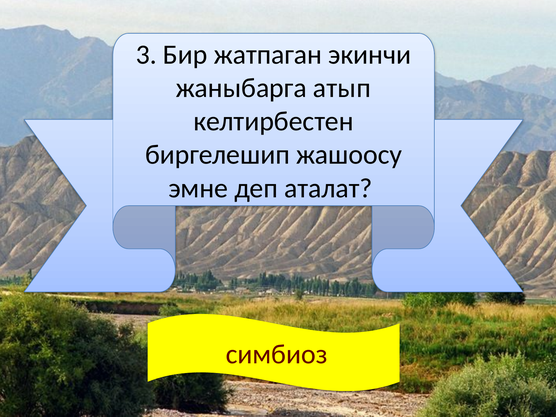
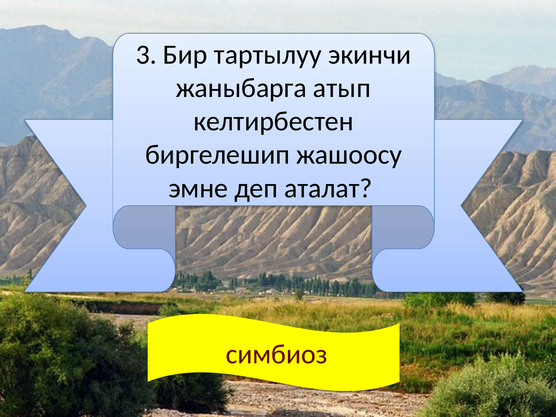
жатпаган: жатпаган -> тартылуу
